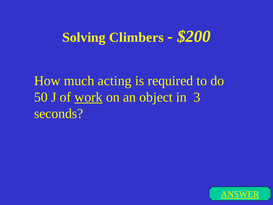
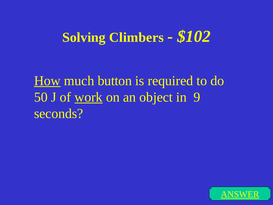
$200: $200 -> $102
How underline: none -> present
acting: acting -> button
3: 3 -> 9
